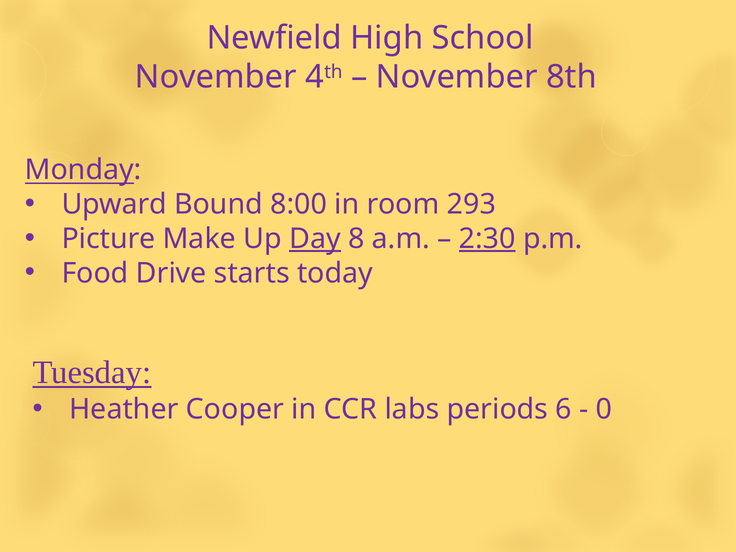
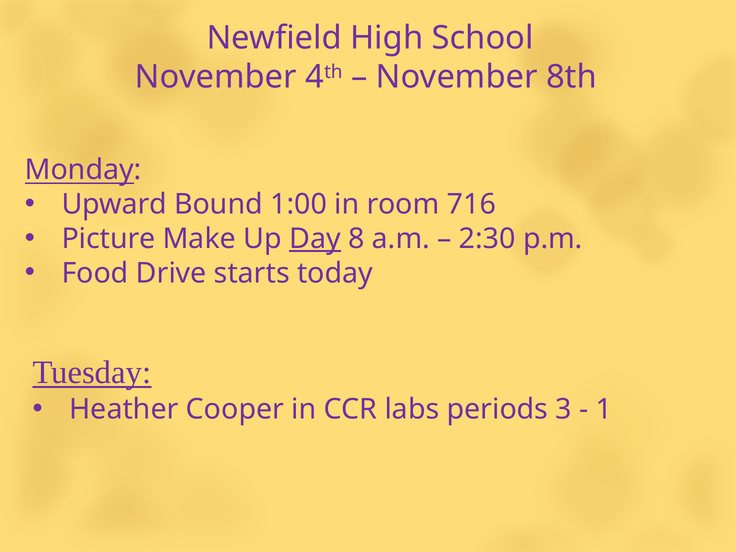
8:00: 8:00 -> 1:00
293: 293 -> 716
2:30 underline: present -> none
6: 6 -> 3
0: 0 -> 1
